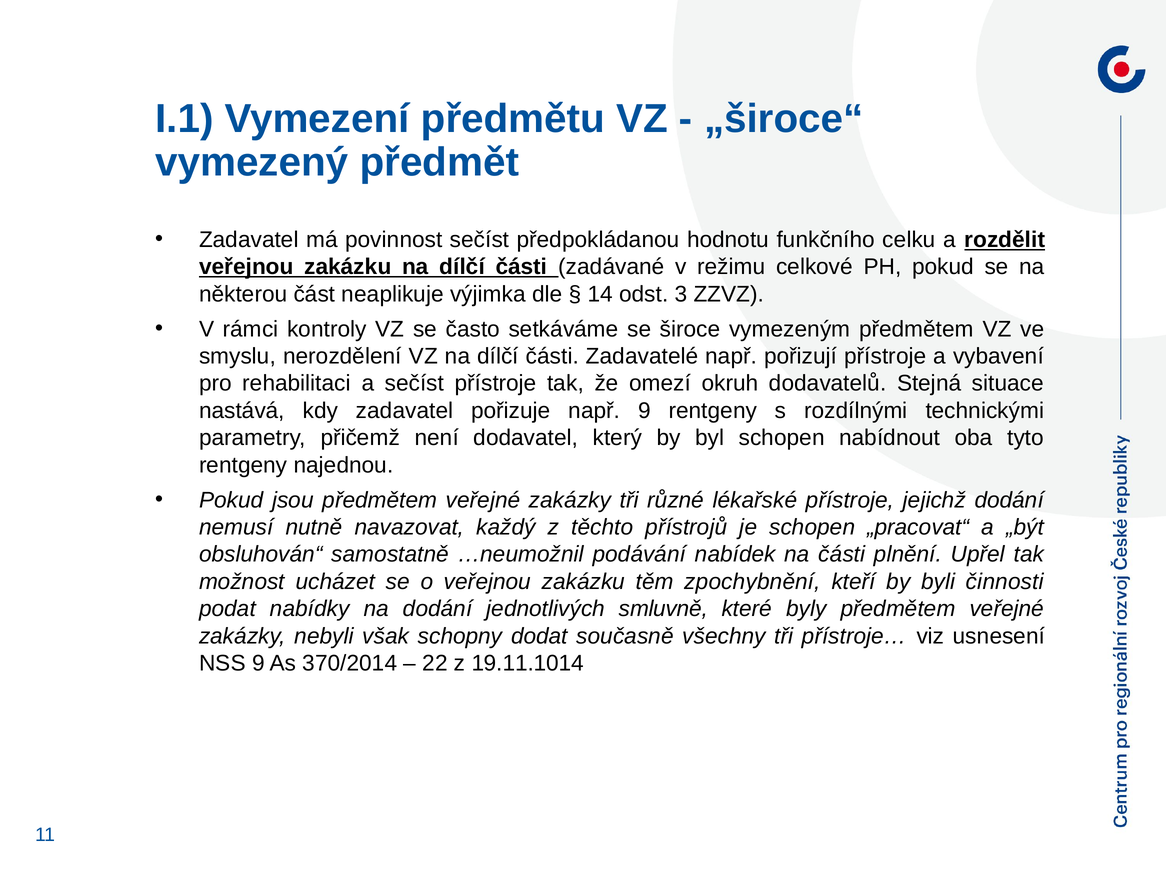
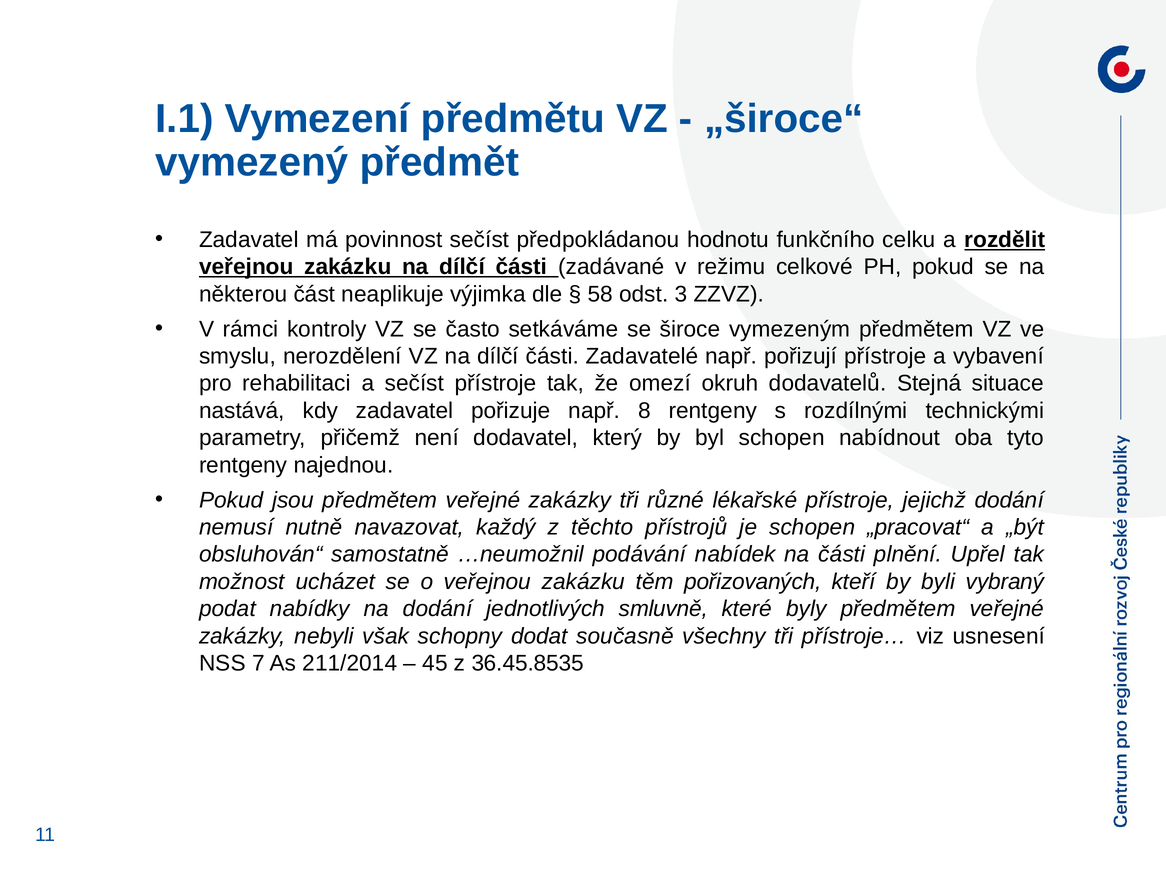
14: 14 -> 58
např 9: 9 -> 8
zpochybnění: zpochybnění -> pořizovaných
činnosti: činnosti -> vybraný
NSS 9: 9 -> 7
370/2014: 370/2014 -> 211/2014
22: 22 -> 45
19.11.1014: 19.11.1014 -> 36.45.8535
